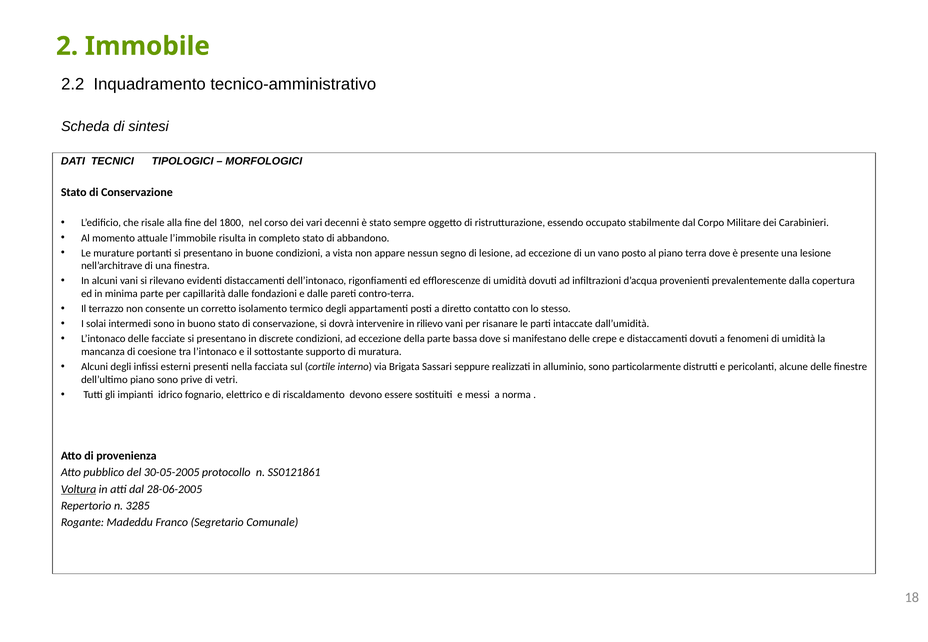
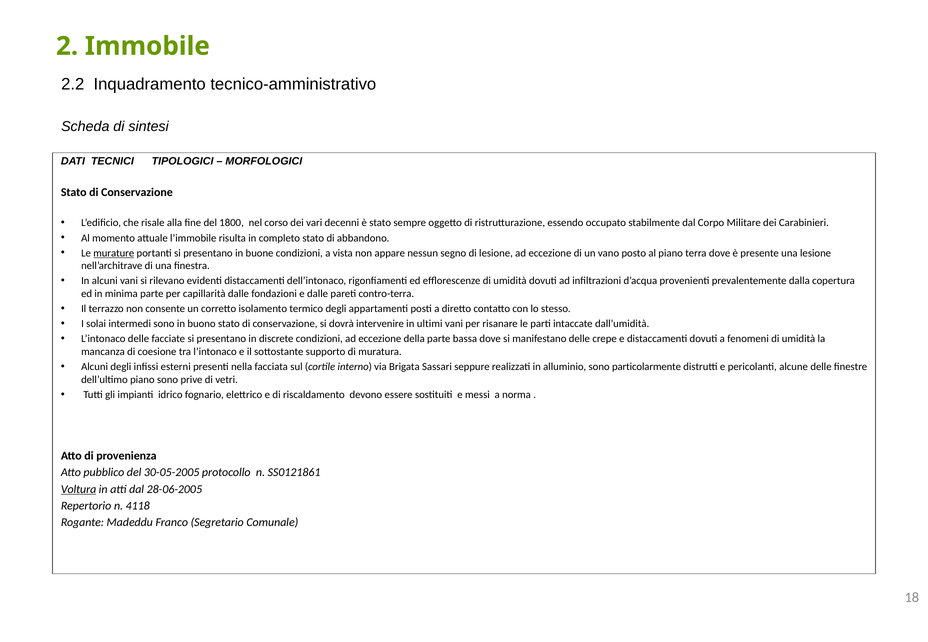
murature underline: none -> present
rilievo: rilievo -> ultimi
3285: 3285 -> 4118
